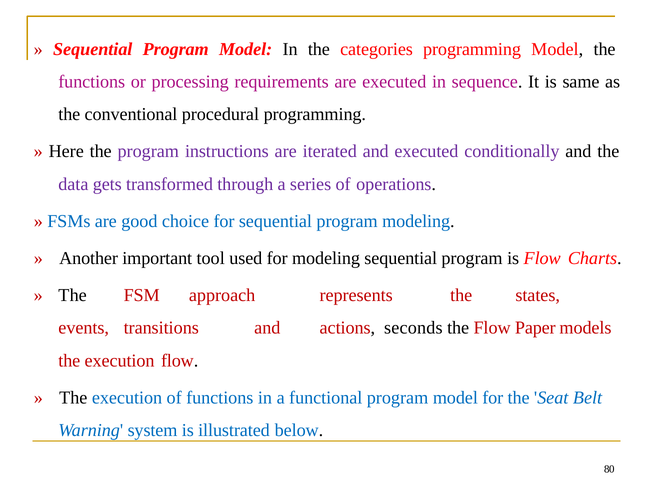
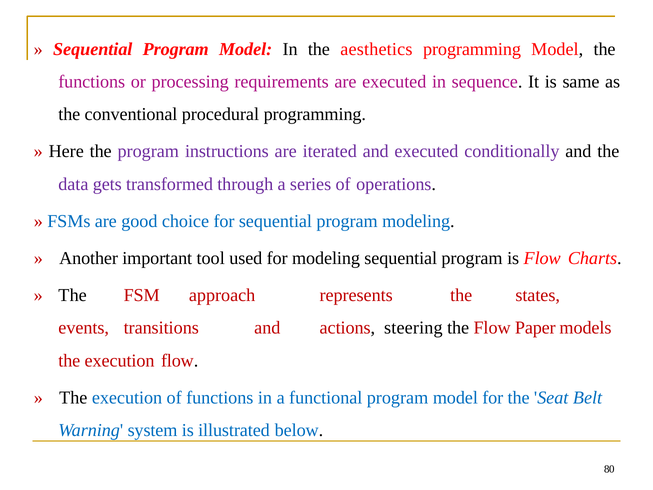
categories: categories -> aesthetics
seconds: seconds -> steering
